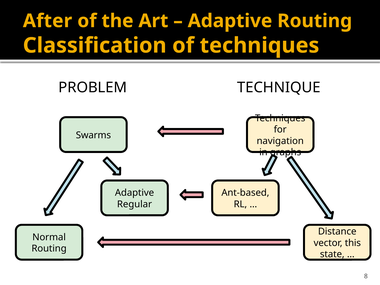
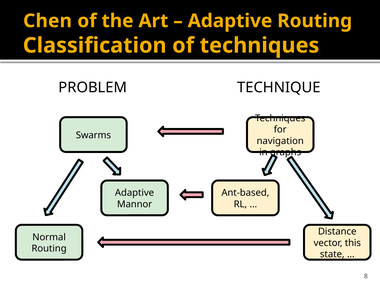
After: After -> Chen
Regular: Regular -> Mannor
